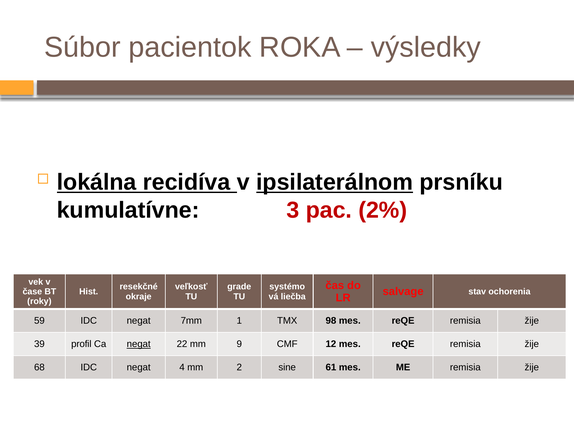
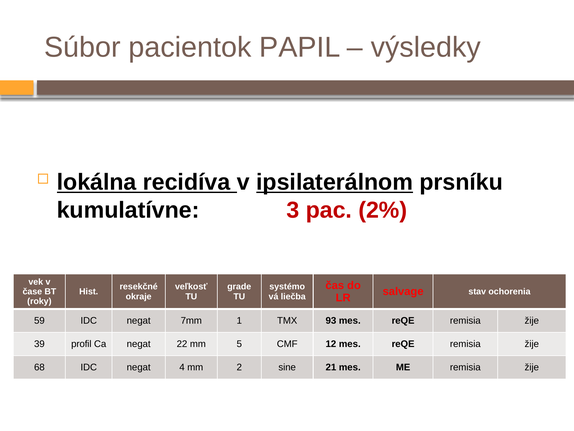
ROKA: ROKA -> PAPIL
98: 98 -> 93
negat at (139, 344) underline: present -> none
9: 9 -> 5
61: 61 -> 21
